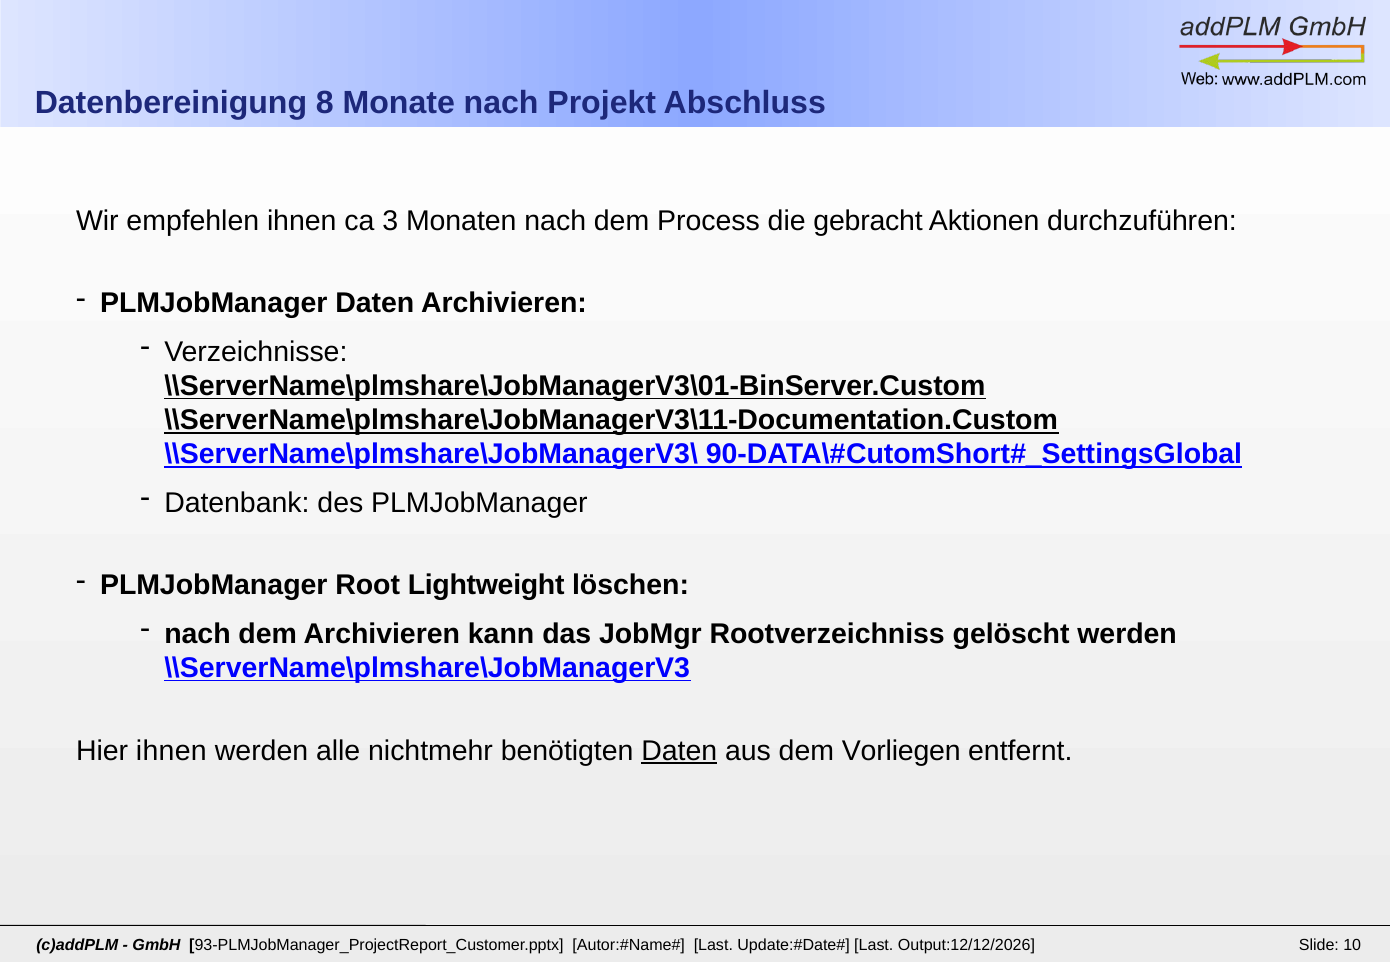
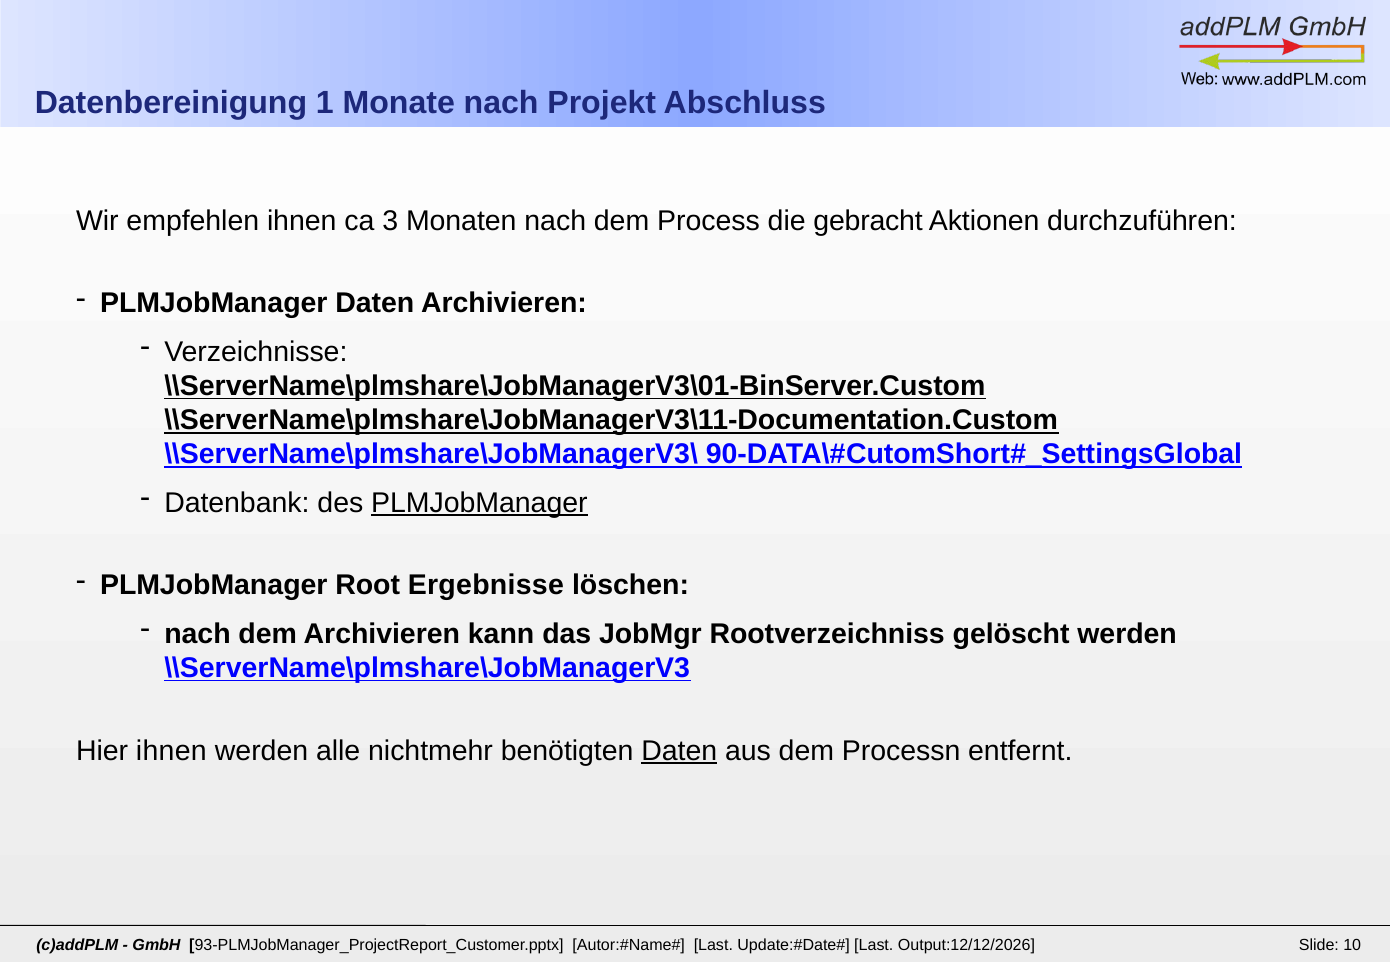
8: 8 -> 1
PLMJobManager at (479, 503) underline: none -> present
Lightweight: Lightweight -> Ergebnisse
Vorliegen: Vorliegen -> Processn
